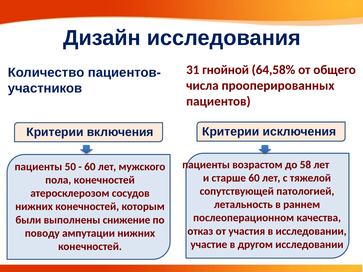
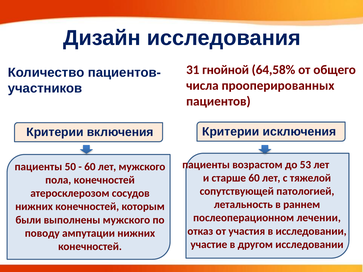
58: 58 -> 53
качества: качества -> лечении
выполнены снижение: снижение -> мужского
